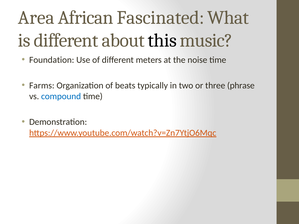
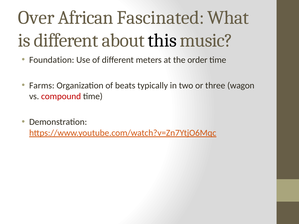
Area: Area -> Over
noise: noise -> order
phrase: phrase -> wagon
compound colour: blue -> red
